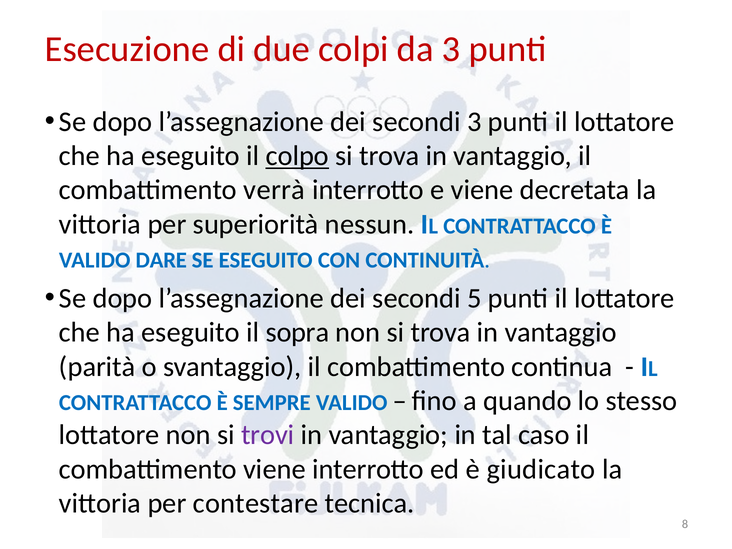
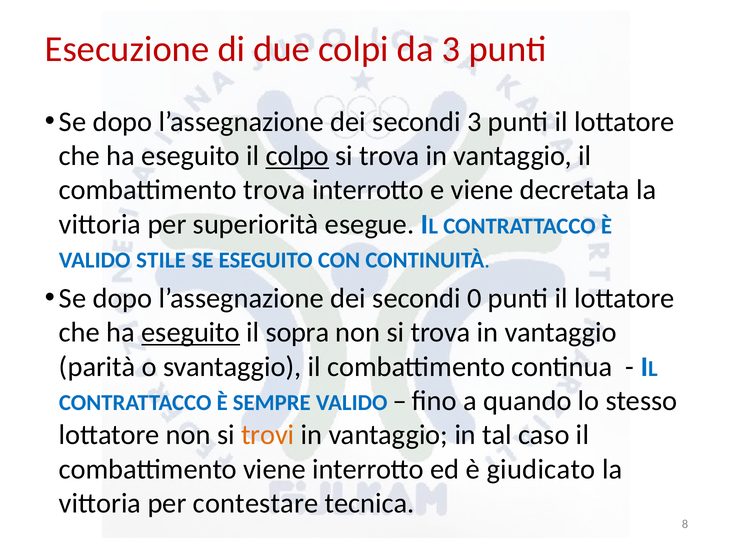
combattimento verrà: verrà -> trova
nessun: nessun -> esegue
DARE: DARE -> STILE
5: 5 -> 0
eseguito at (191, 332) underline: none -> present
trovi colour: purple -> orange
